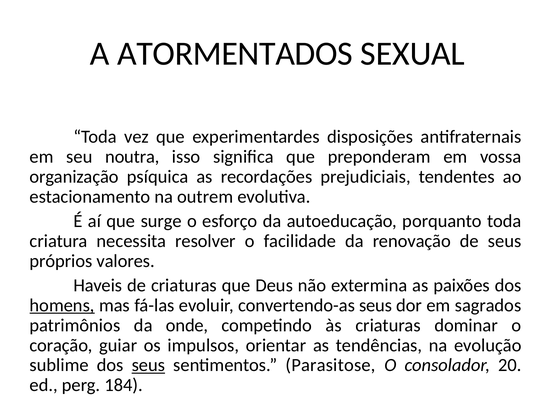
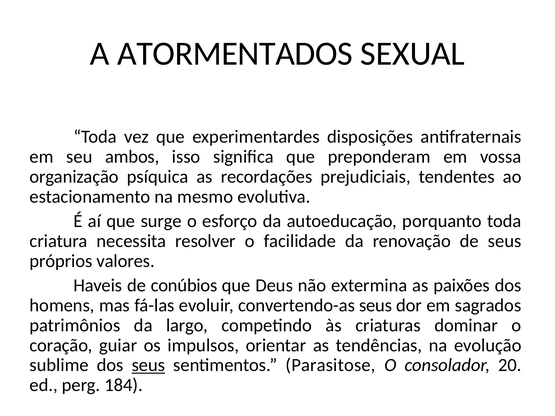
noutra: noutra -> ambos
outrem: outrem -> mesmo
de criaturas: criaturas -> conúbios
homens underline: present -> none
onde: onde -> largo
